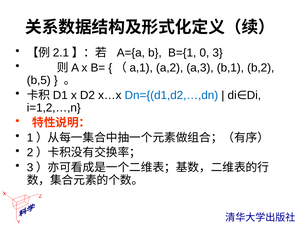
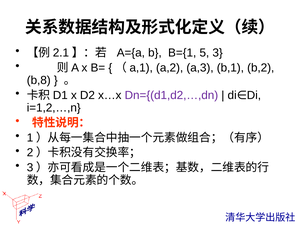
0: 0 -> 5
b,5: b,5 -> b,8
Dn={(d1,d2,…,dn colour: blue -> purple
